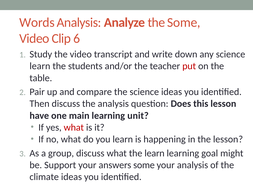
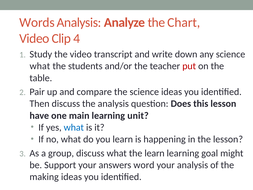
the Some: Some -> Chart
6: 6 -> 4
learn at (40, 66): learn -> what
what at (74, 127) colour: red -> blue
answers some: some -> word
climate: climate -> making
